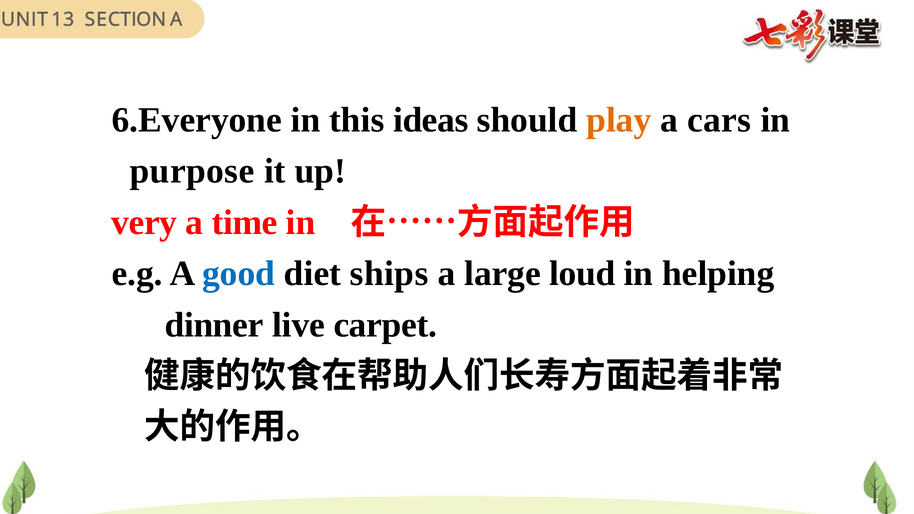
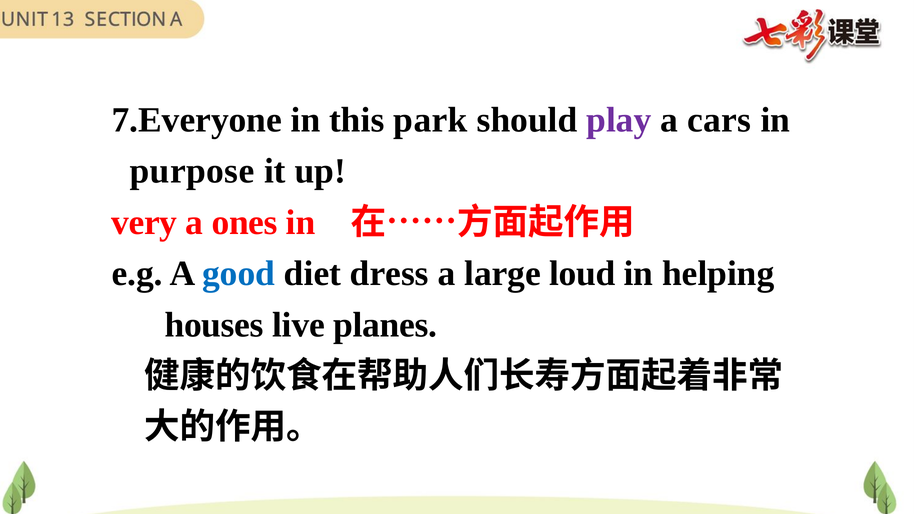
6.Everyone: 6.Everyone -> 7.Everyone
ideas: ideas -> park
play colour: orange -> purple
time: time -> ones
ships: ships -> dress
dinner: dinner -> houses
carpet: carpet -> planes
